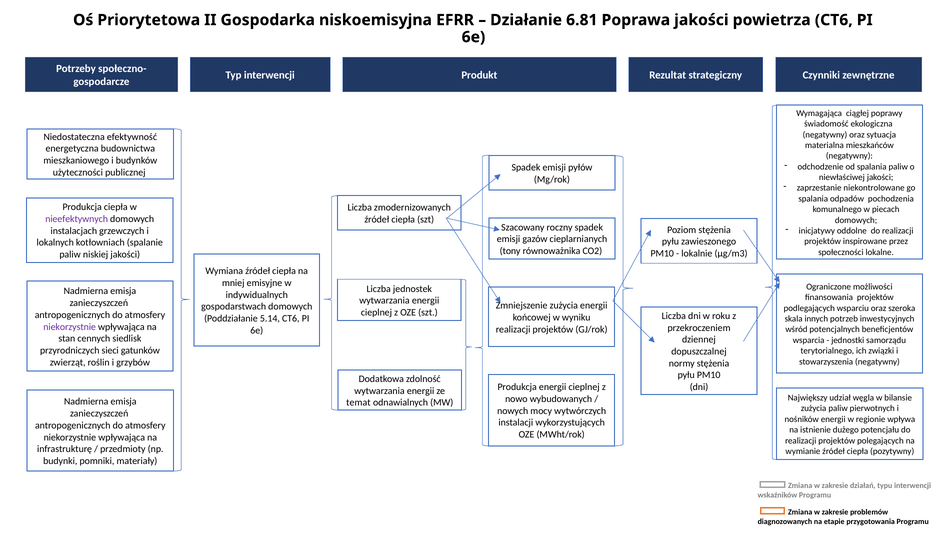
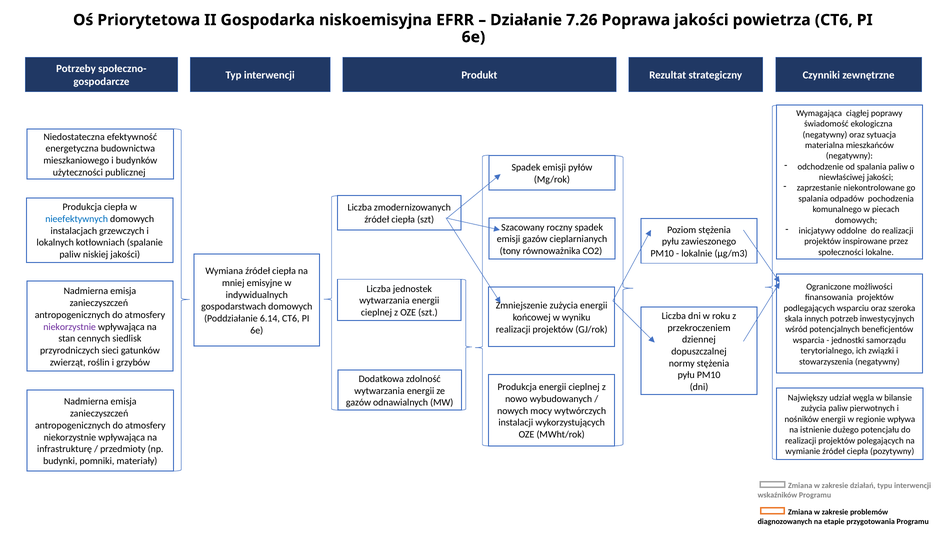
6.81: 6.81 -> 7.26
nieefektywnych colour: purple -> blue
5.14: 5.14 -> 6.14
temat at (358, 402): temat -> gazów
